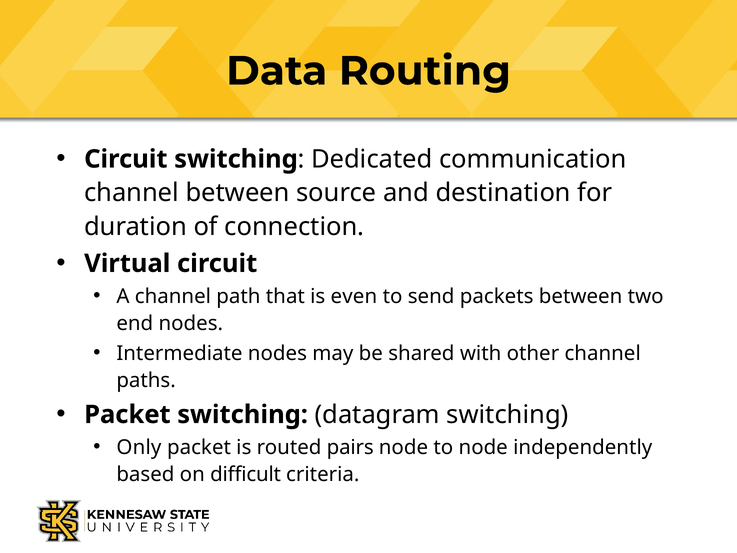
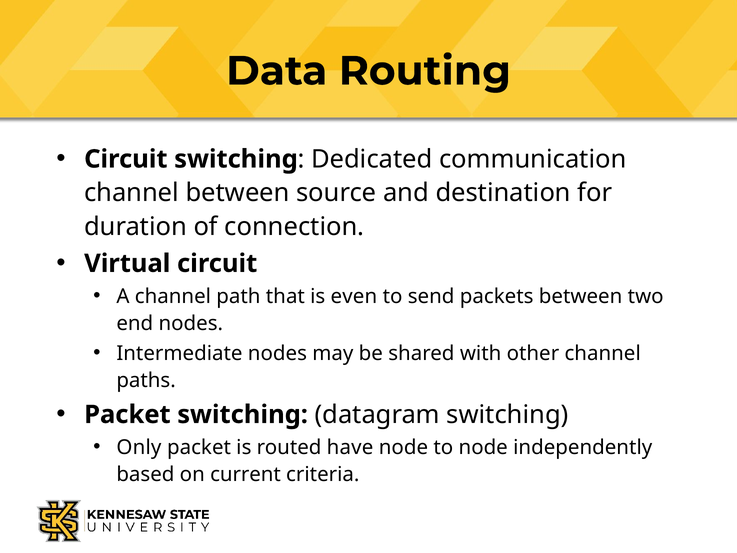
pairs: pairs -> have
difficult: difficult -> current
